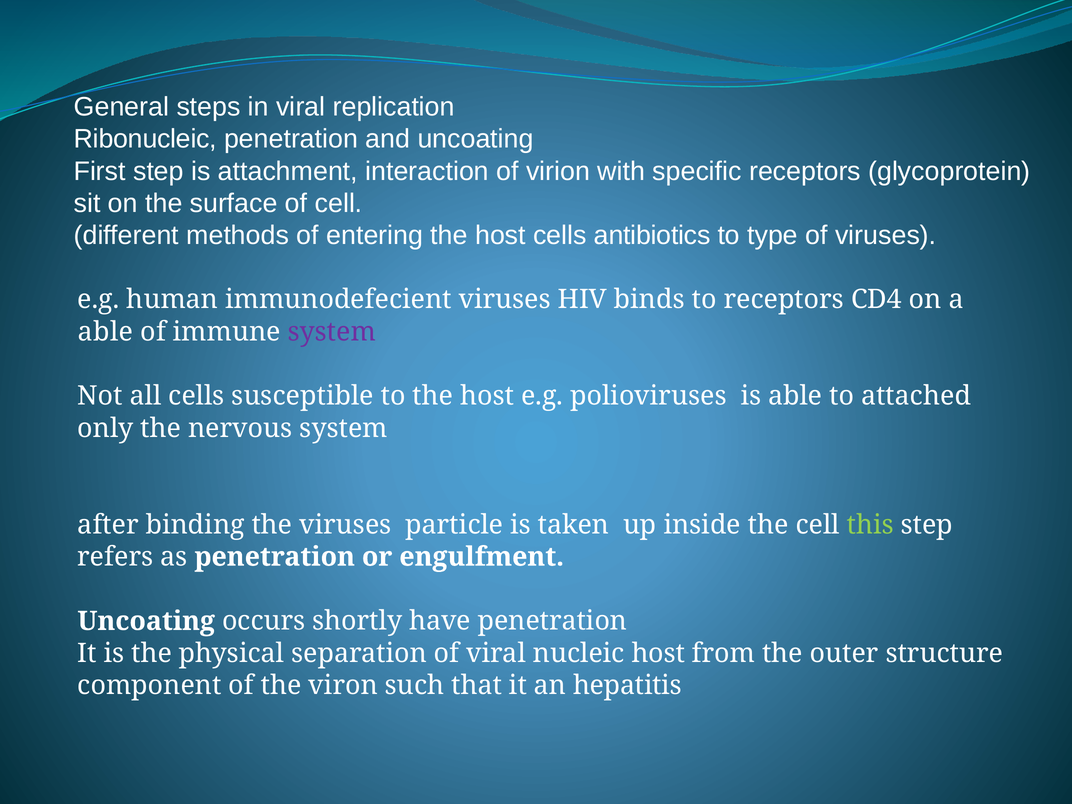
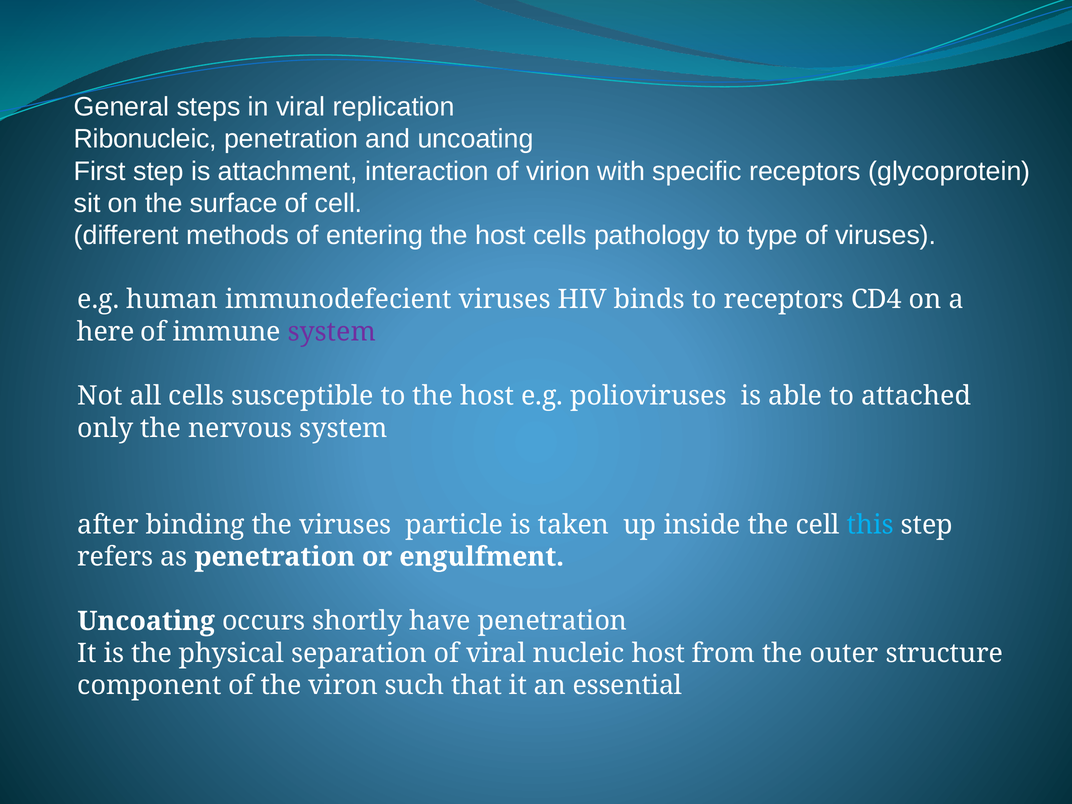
antibiotics: antibiotics -> pathology
able at (105, 332): able -> here
this colour: light green -> light blue
hepatitis: hepatitis -> essential
